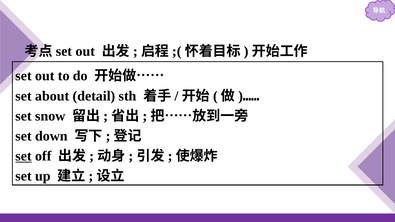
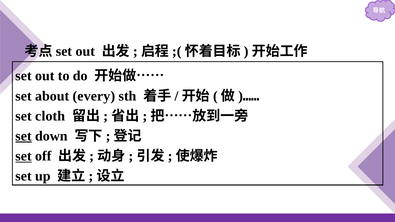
detail: detail -> every
snow: snow -> cloth
set at (24, 136) underline: none -> present
